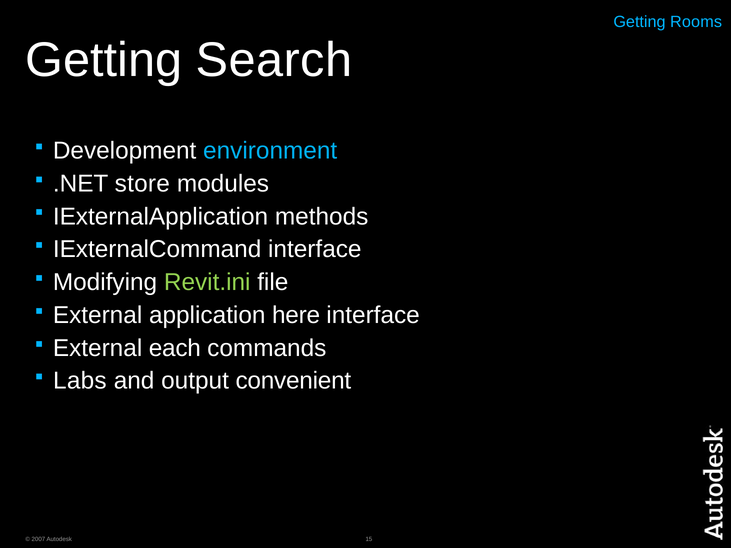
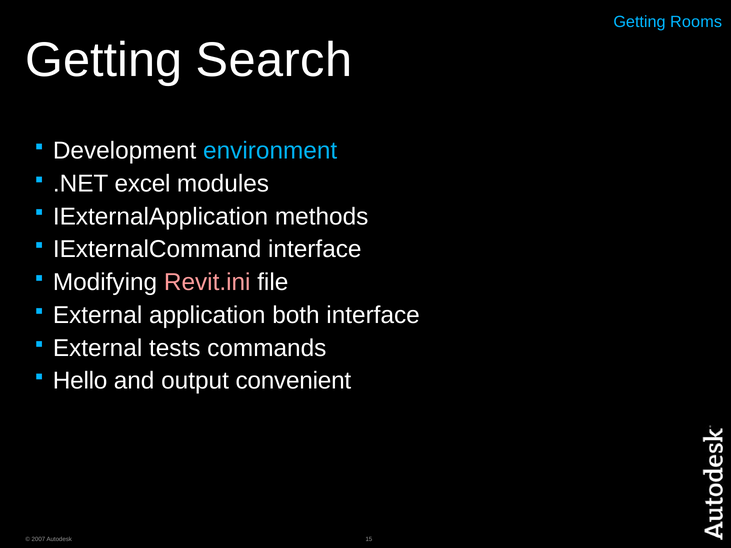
store: store -> excel
Revit.ini colour: light green -> pink
here: here -> both
each: each -> tests
Labs: Labs -> Hello
